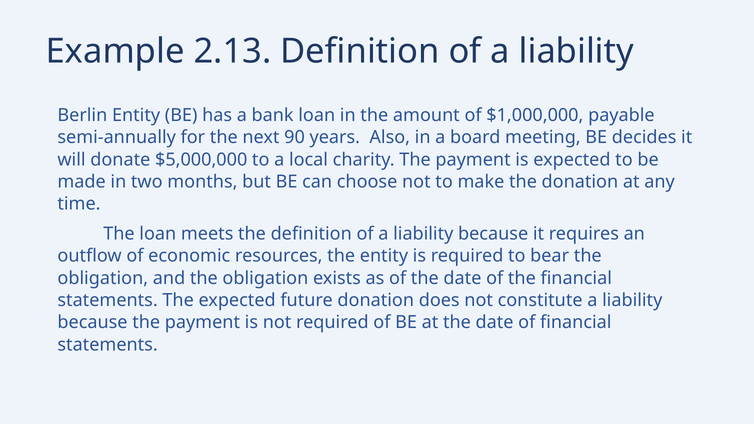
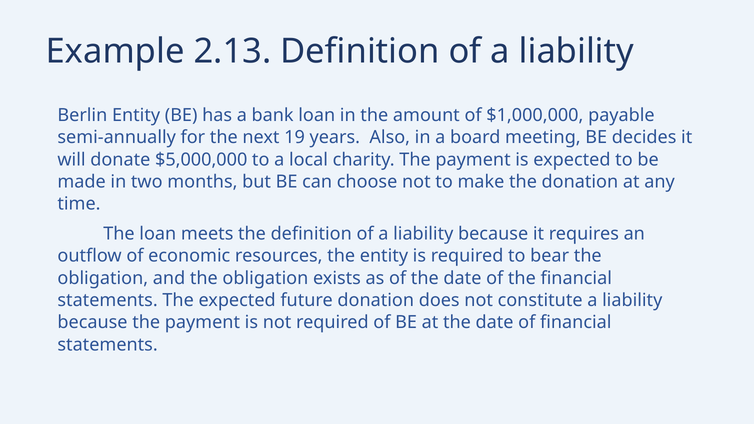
90: 90 -> 19
